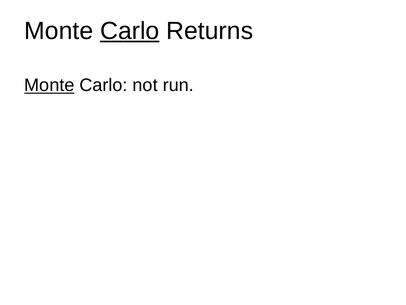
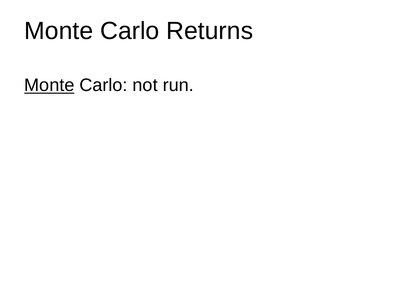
Carlo at (130, 31) underline: present -> none
